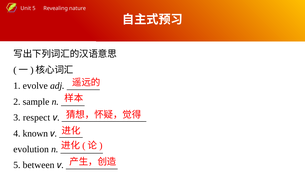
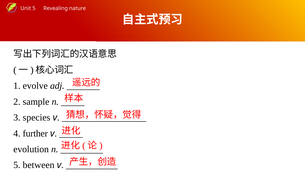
respect: respect -> species
known: known -> further
